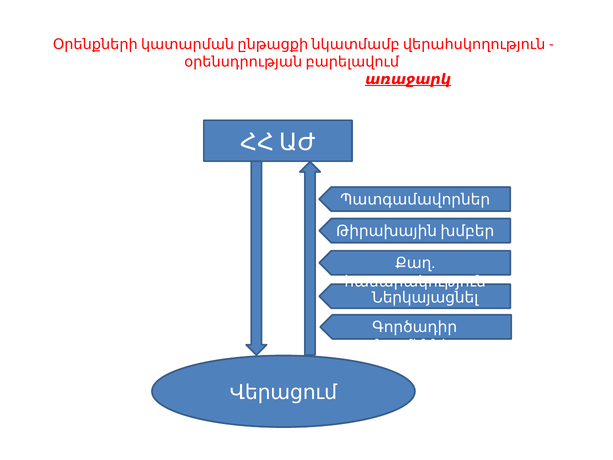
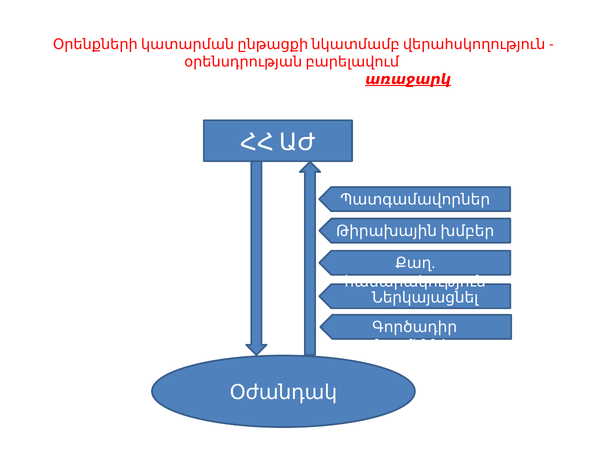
Վերացում: Վերացում -> Օժանդակ
